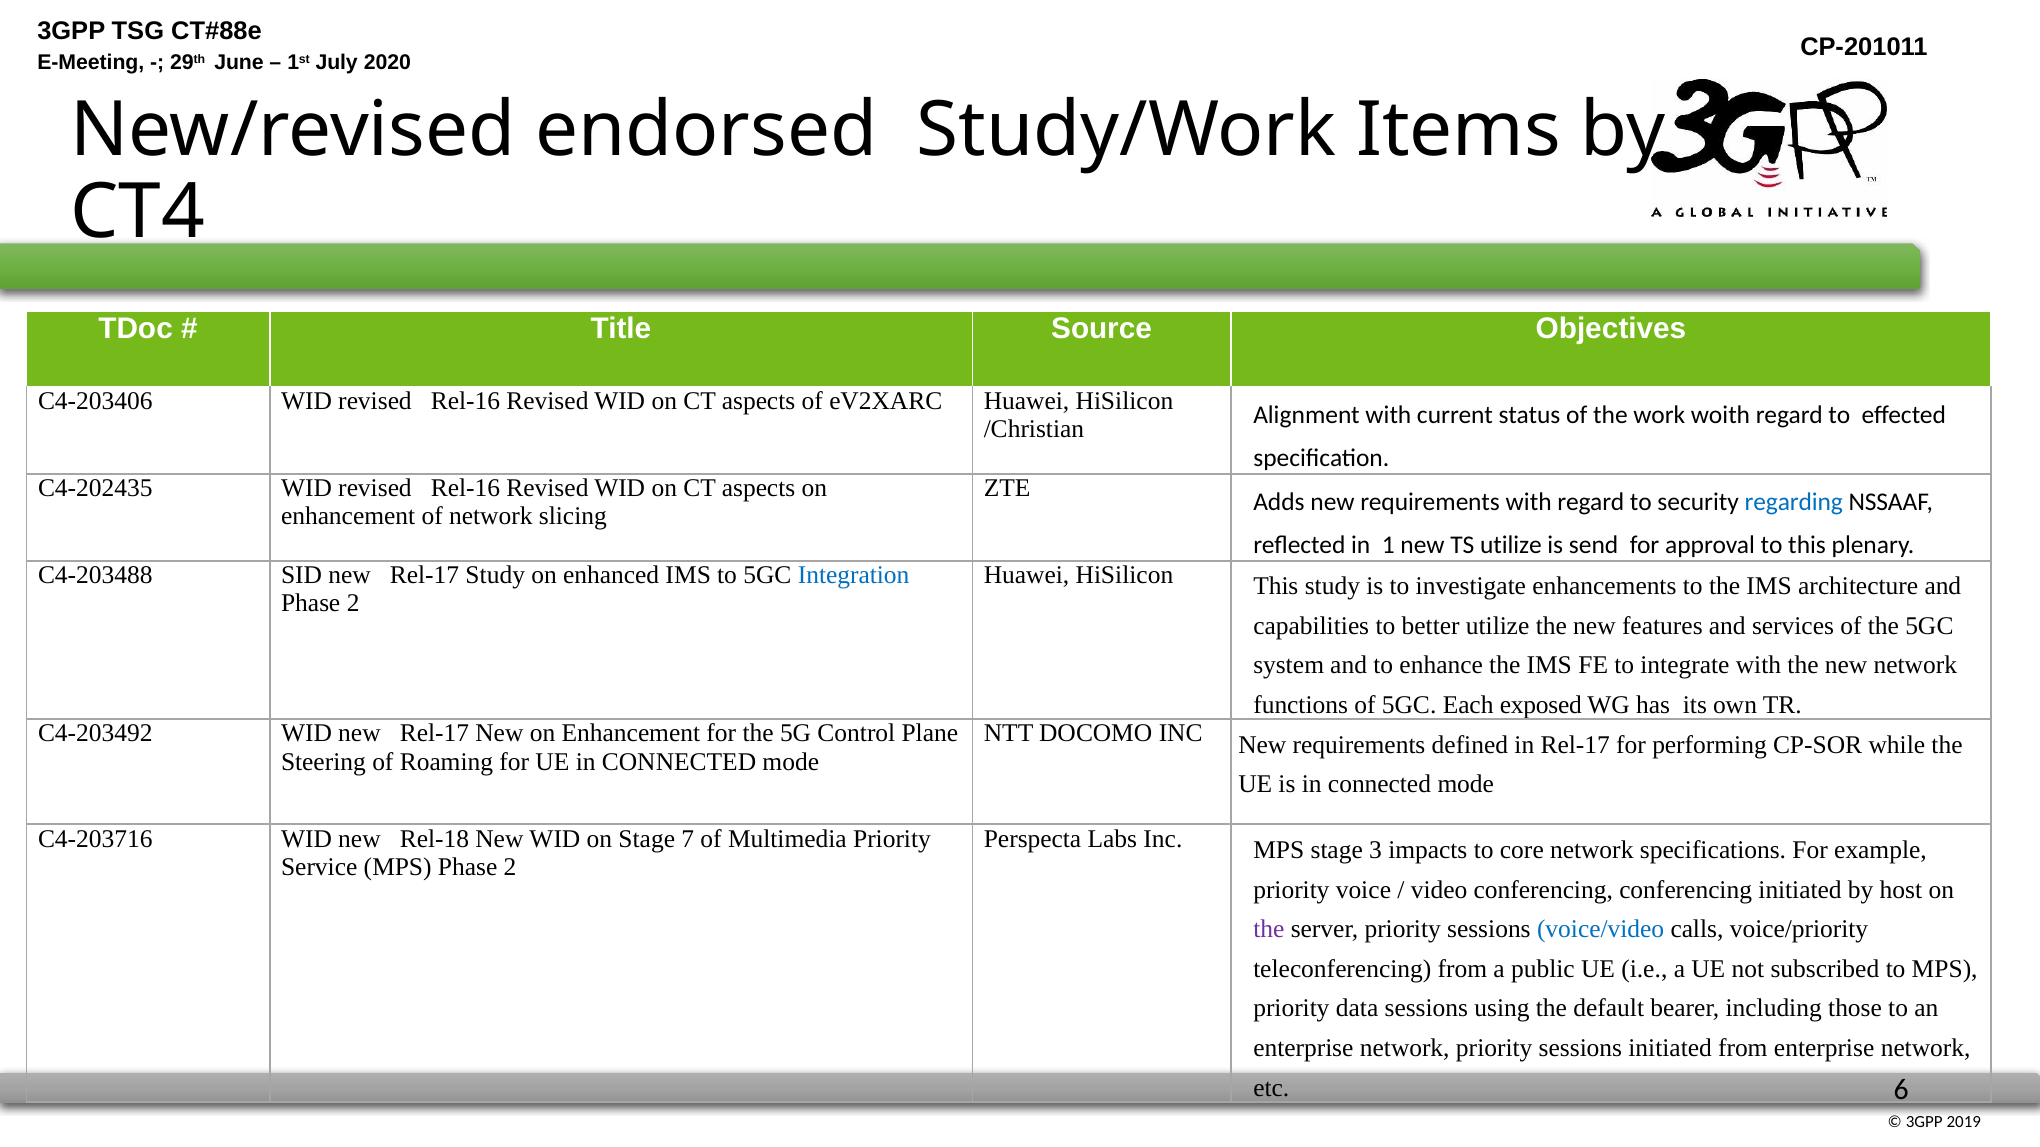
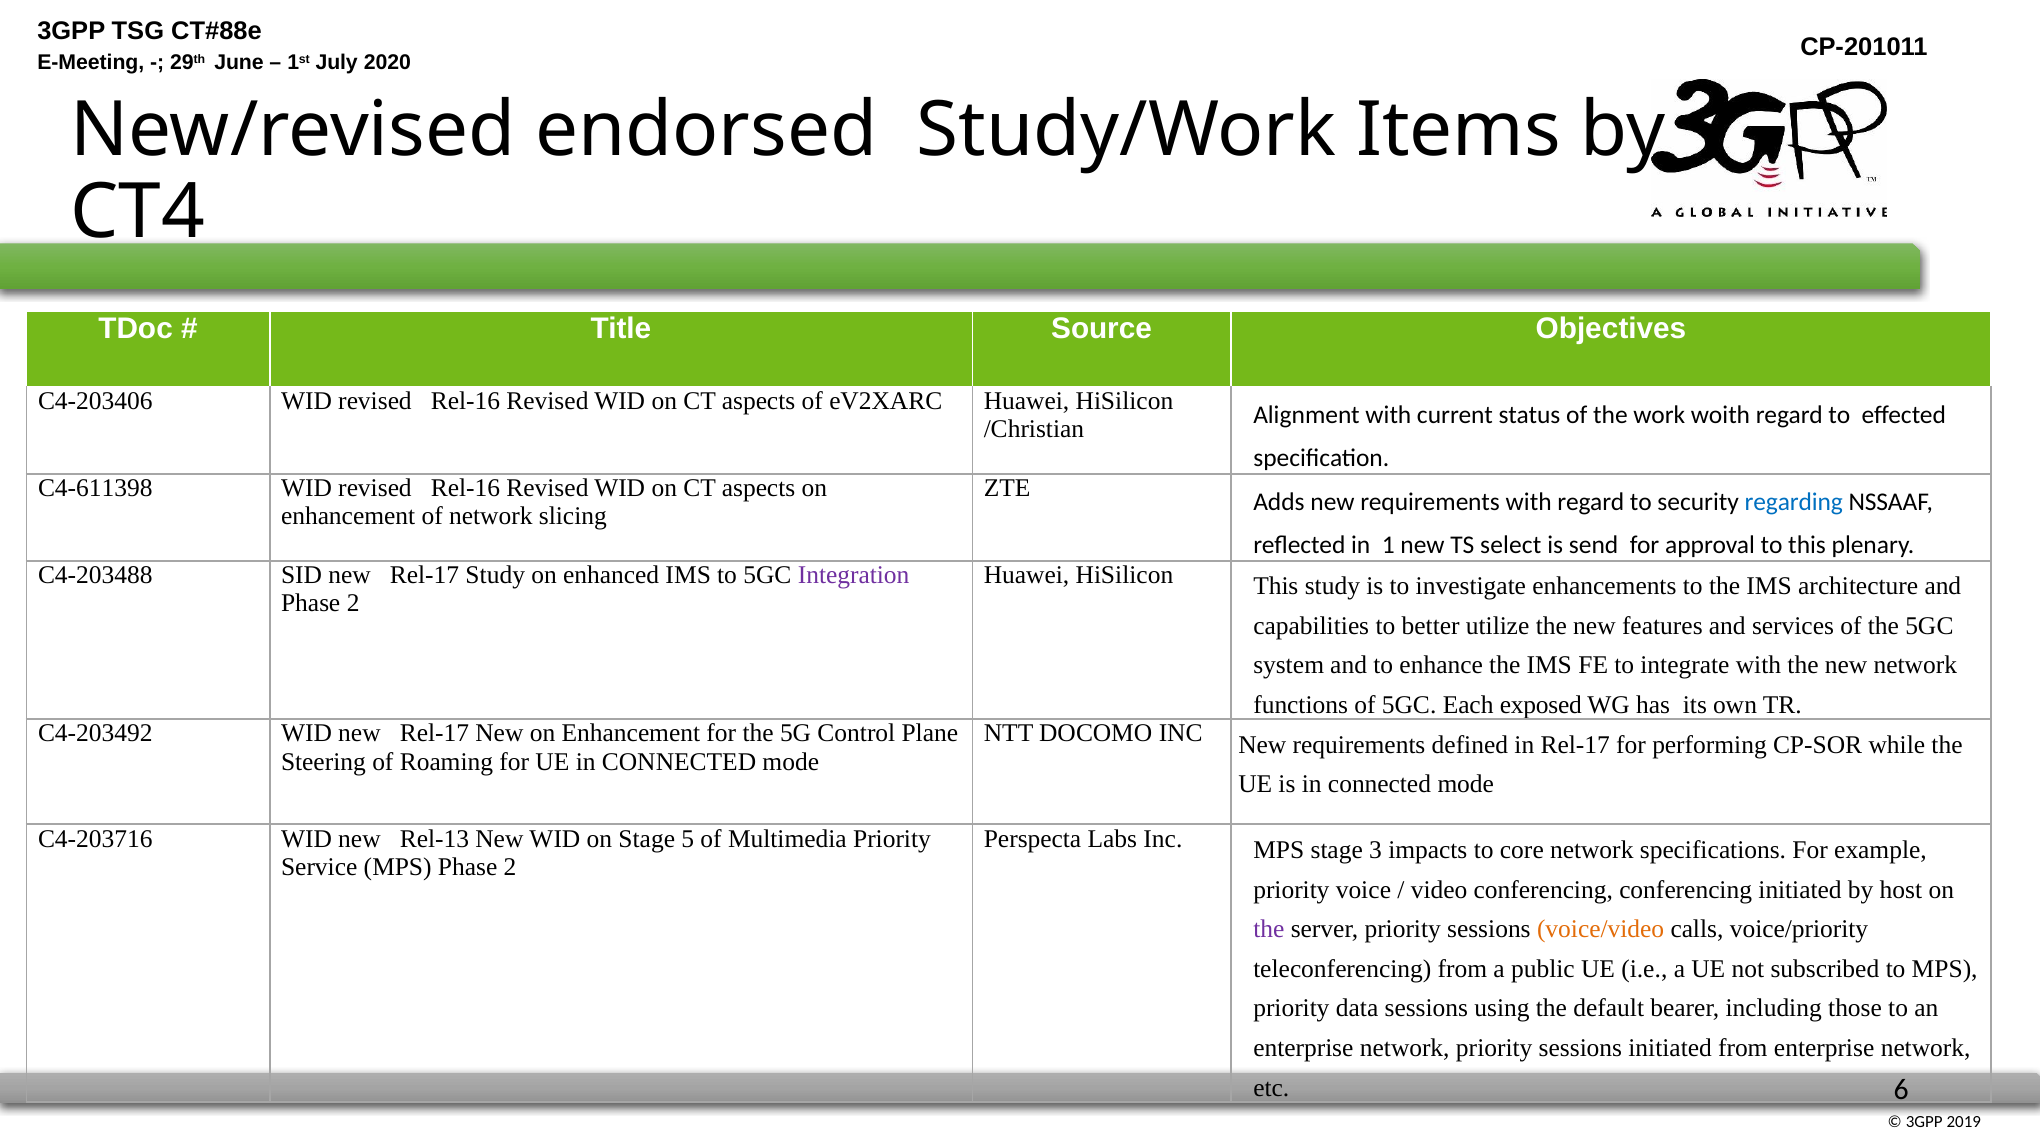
C4-202435: C4-202435 -> C4-611398
TS utilize: utilize -> select
Integration colour: blue -> purple
Rel-18: Rel-18 -> Rel-13
7: 7 -> 5
voice/video colour: blue -> orange
